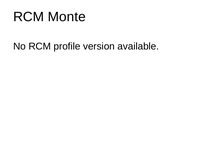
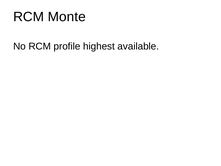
version: version -> highest
